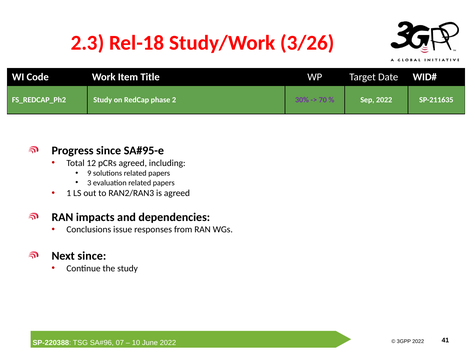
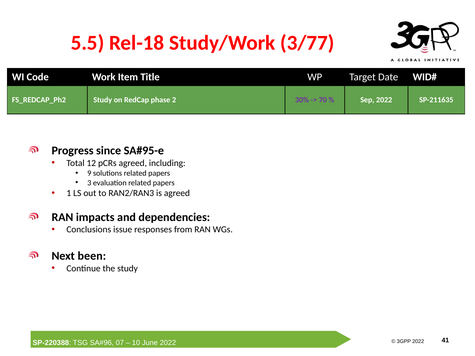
2.3: 2.3 -> 5.5
3/26: 3/26 -> 3/77
Next since: since -> been
